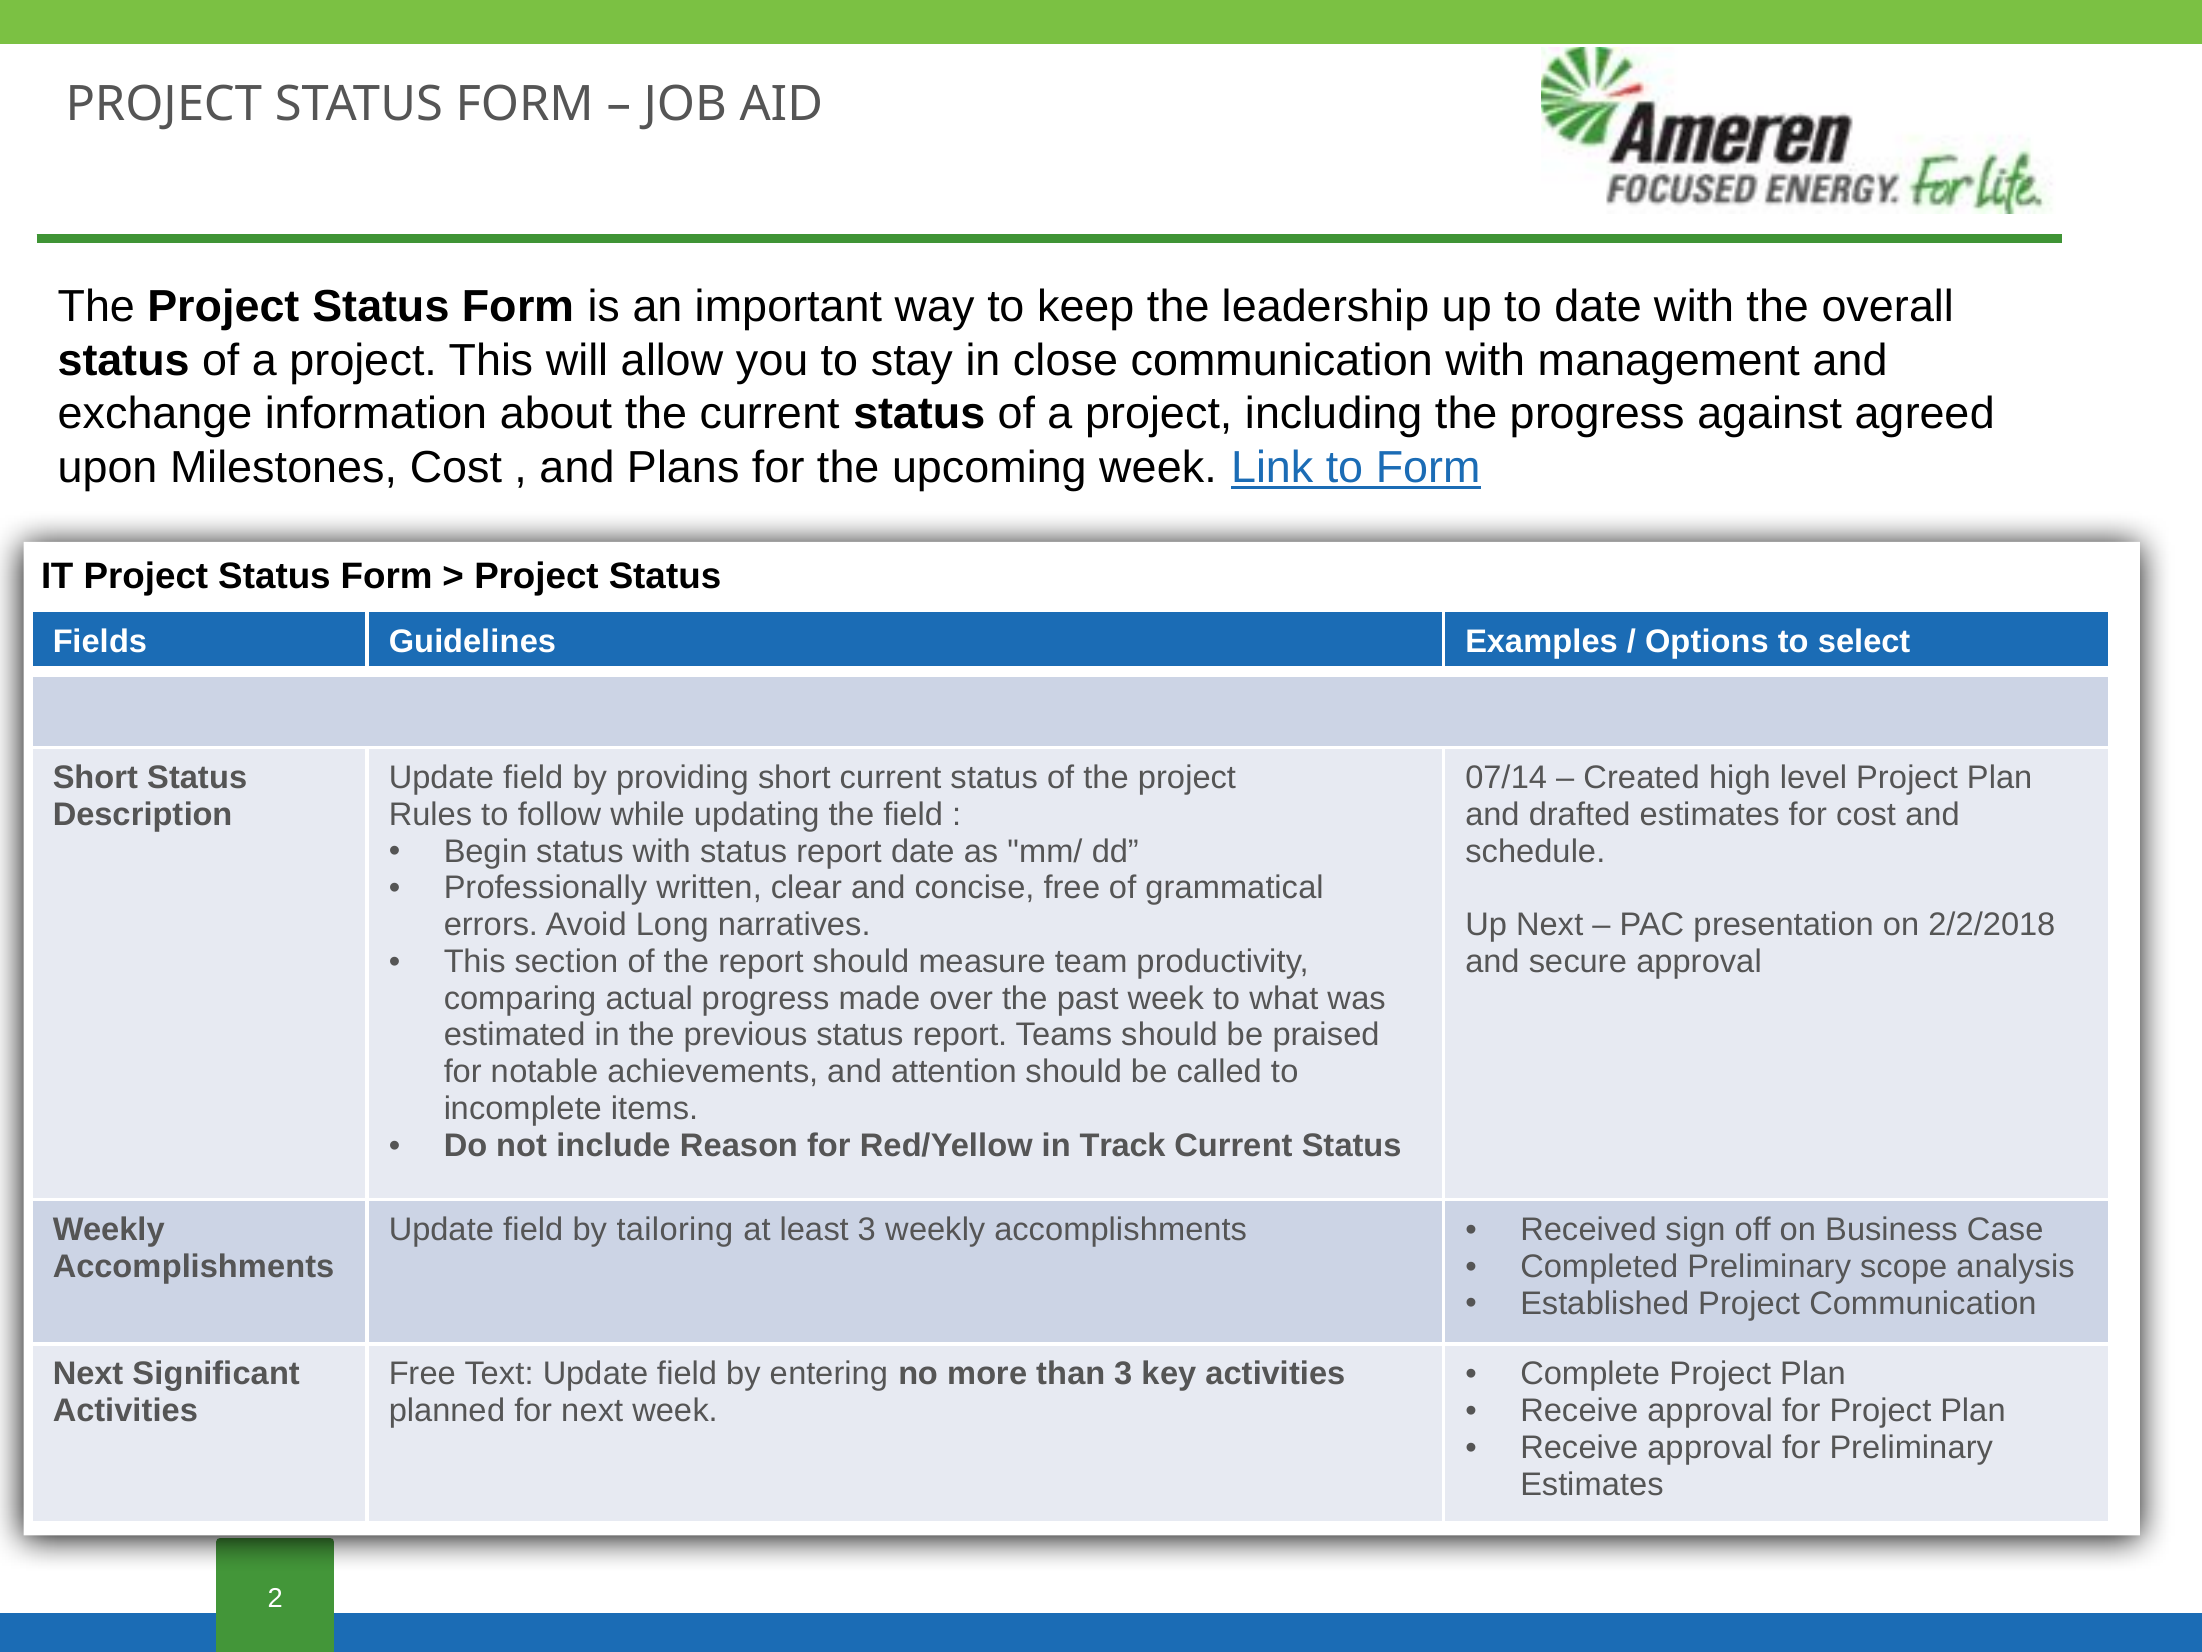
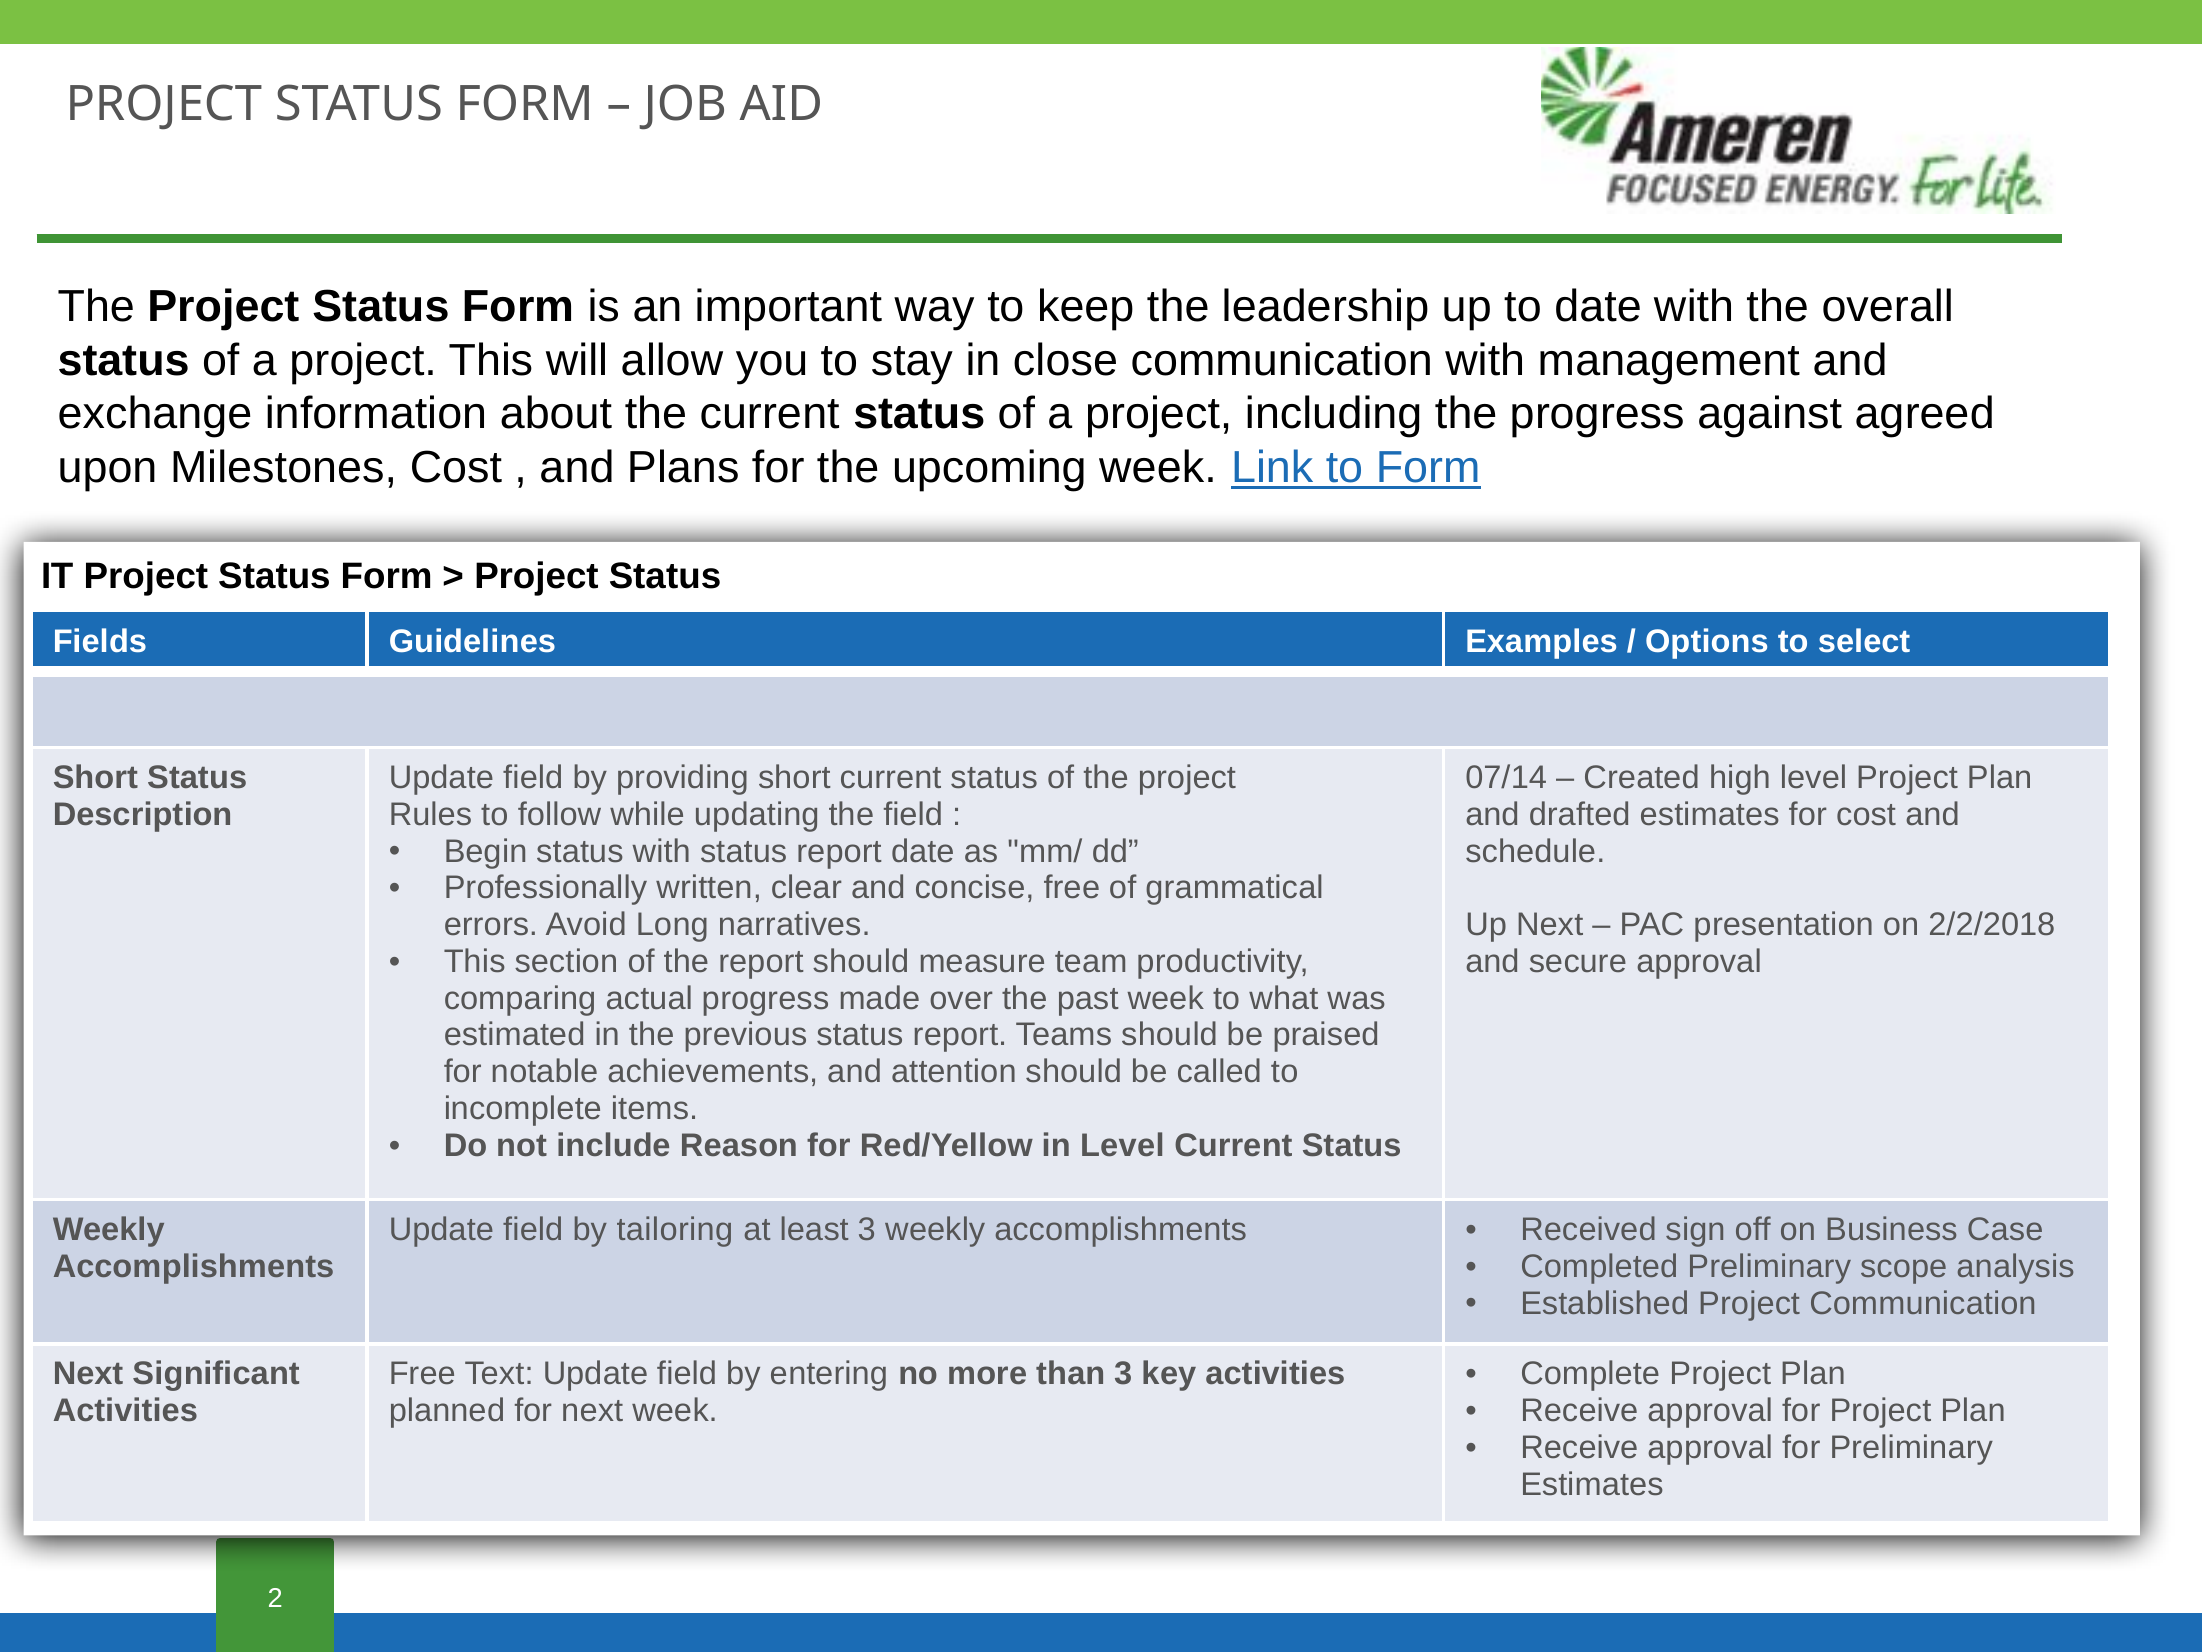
in Track: Track -> Level
